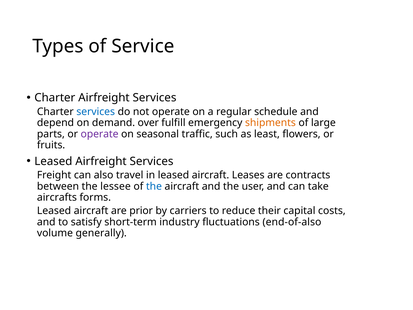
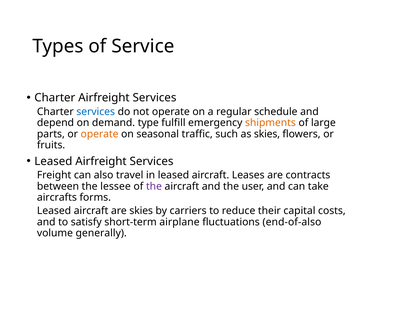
over: over -> type
operate at (100, 134) colour: purple -> orange
as least: least -> skies
the at (154, 186) colour: blue -> purple
are prior: prior -> skies
industry: industry -> airplane
